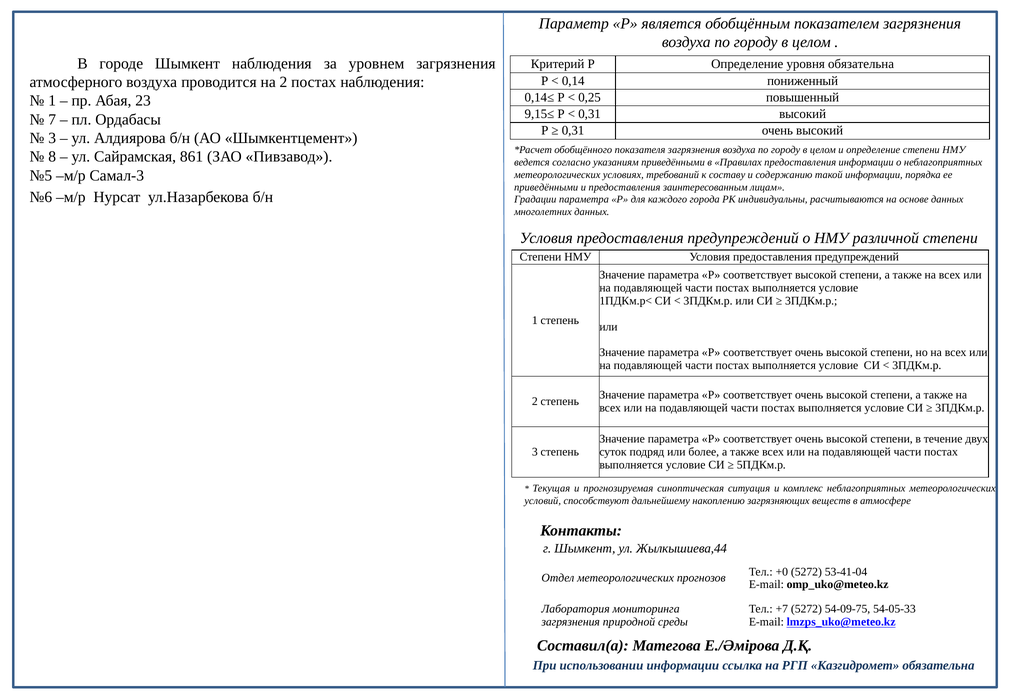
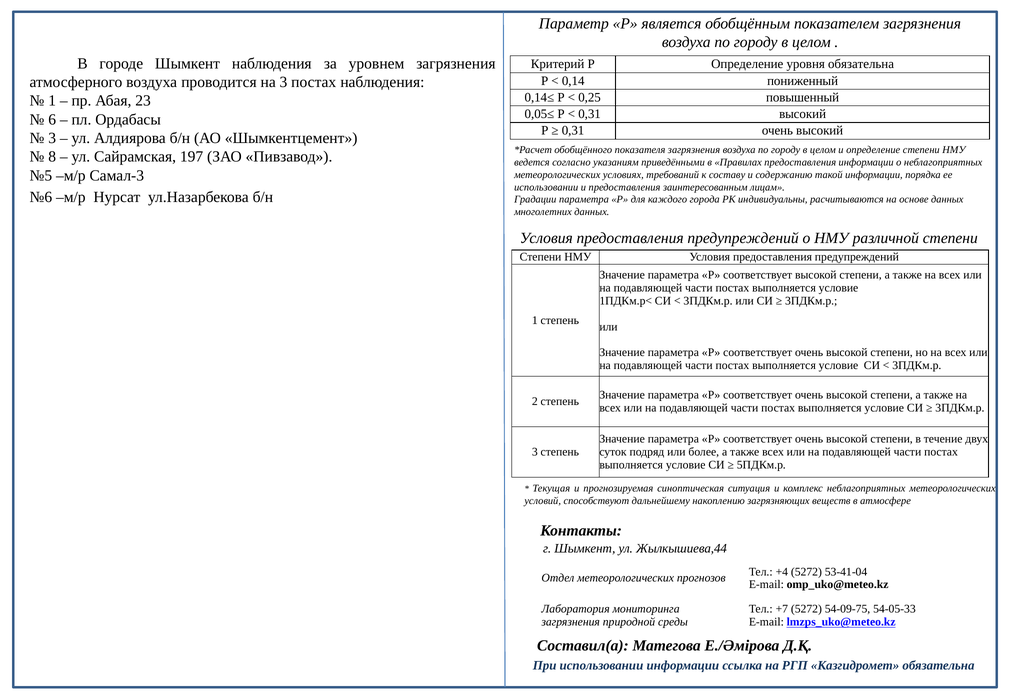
на 2: 2 -> 3
9,15≤: 9,15≤ -> 0,05≤
7: 7 -> 6
861: 861 -> 197
приведёнными at (546, 187): приведёнными -> использовании
+0: +0 -> +4
